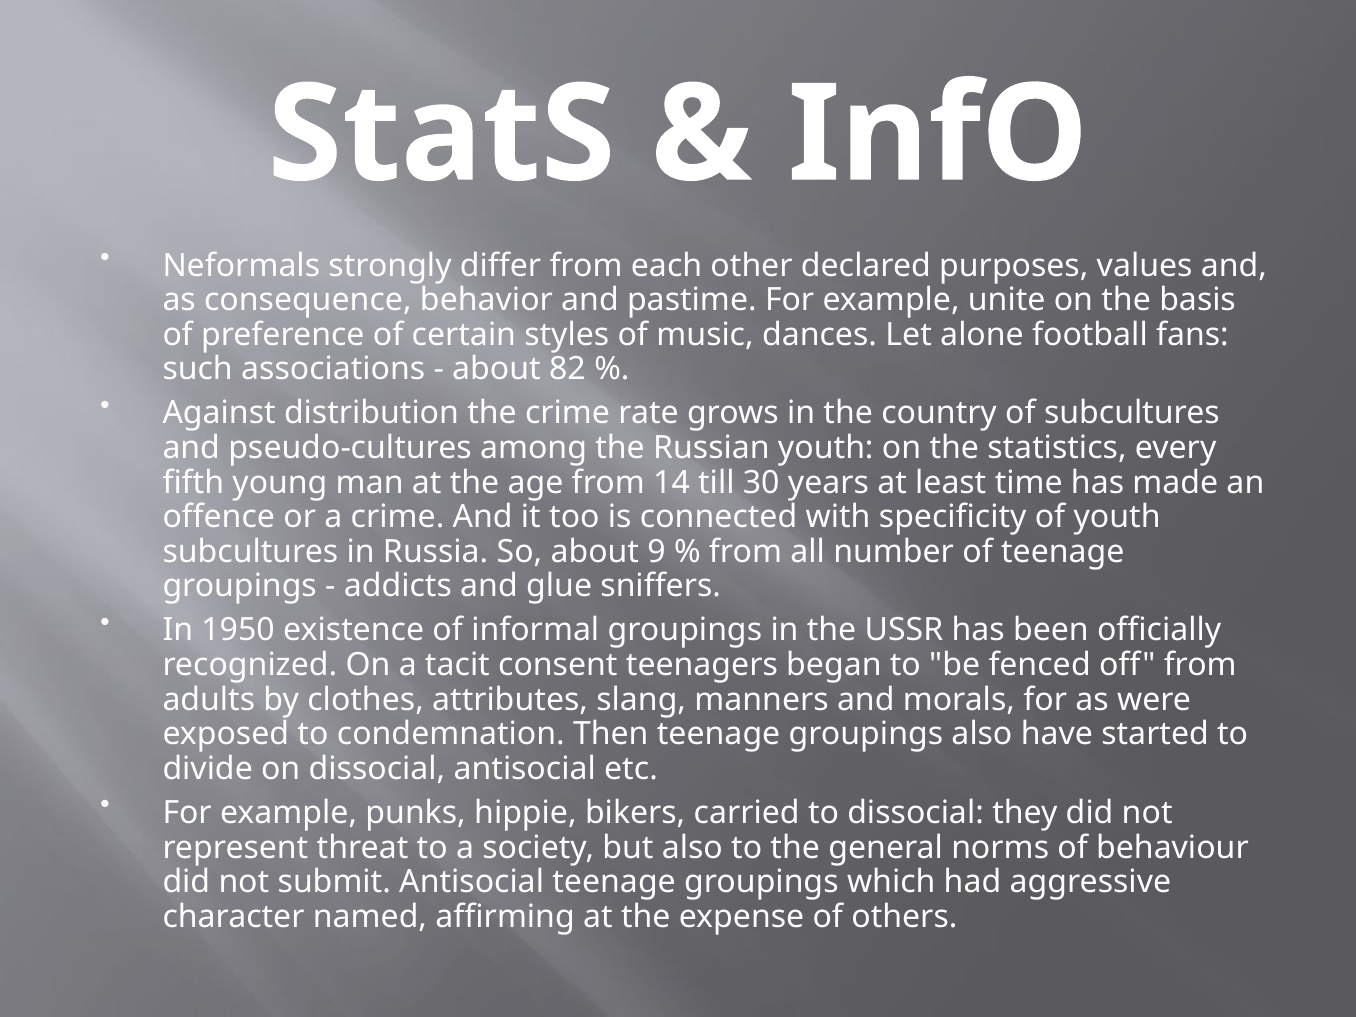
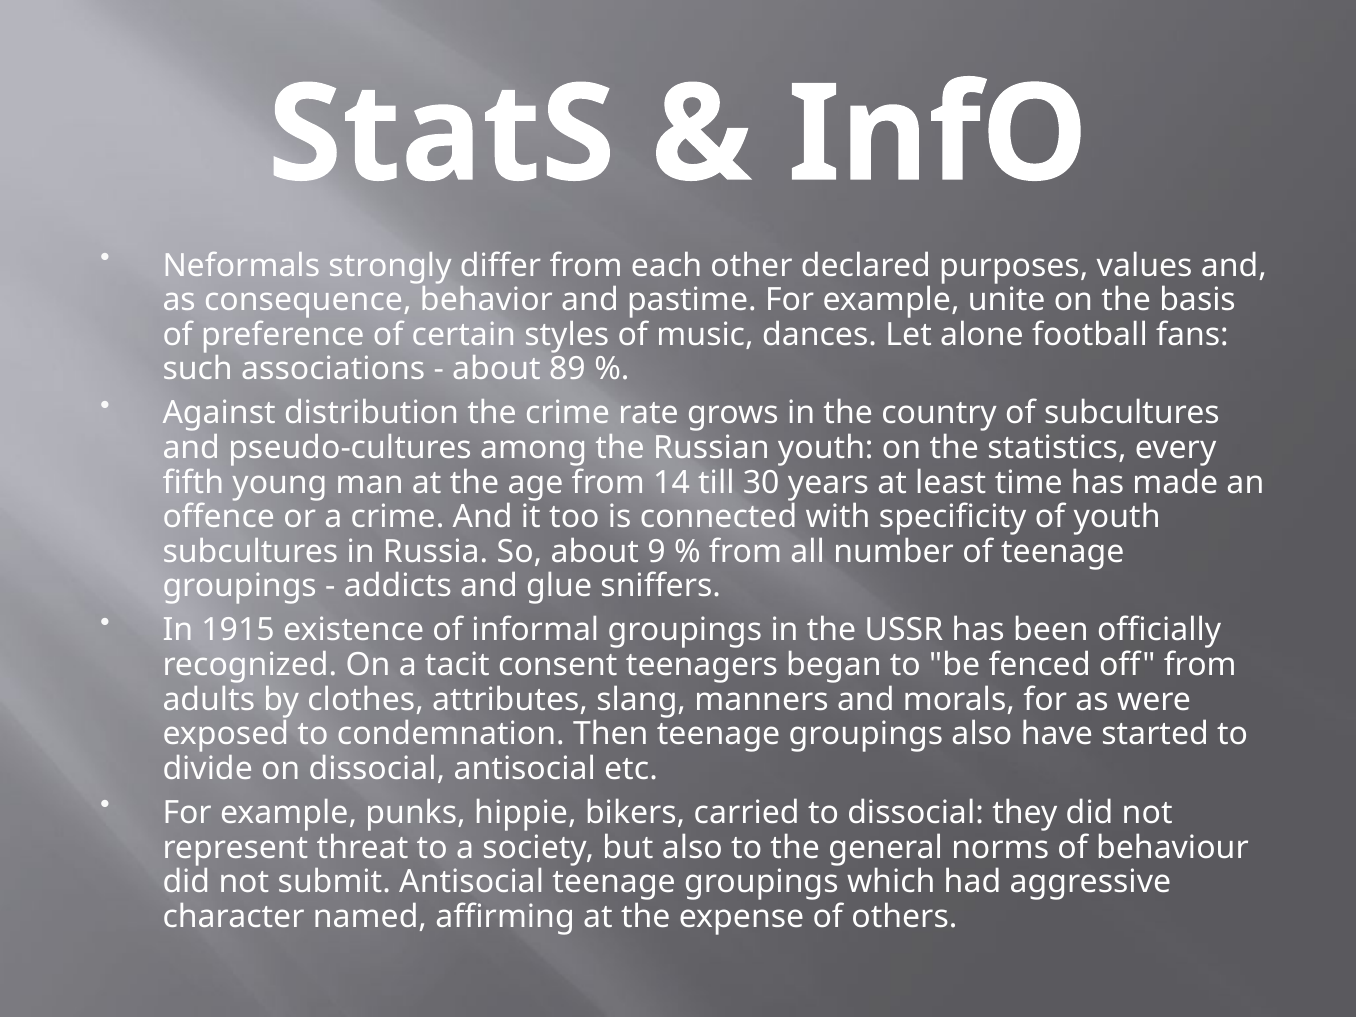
82: 82 -> 89
1950: 1950 -> 1915
